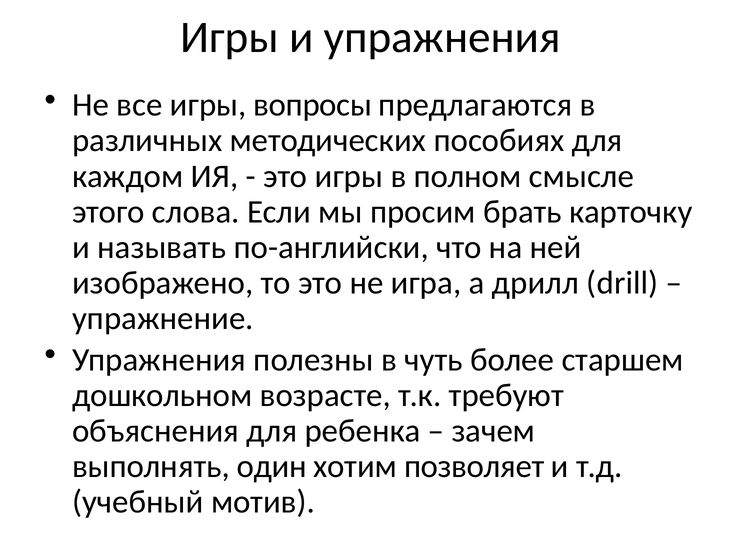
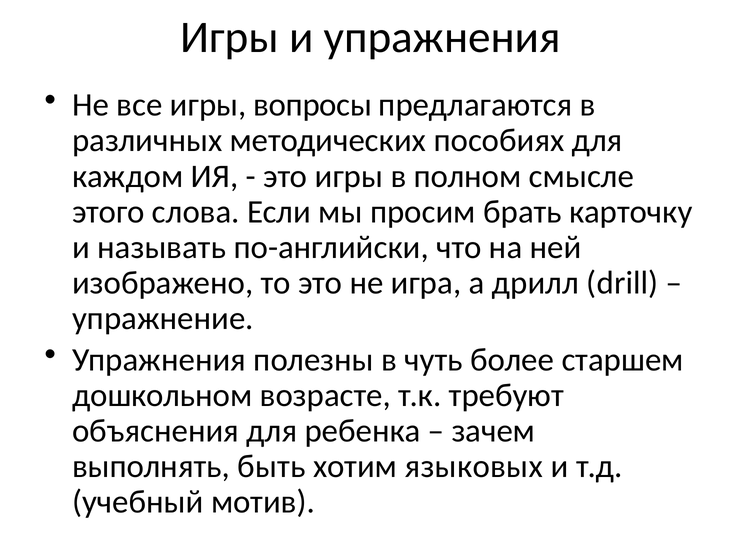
один: один -> быть
позволяет: позволяет -> языковых
